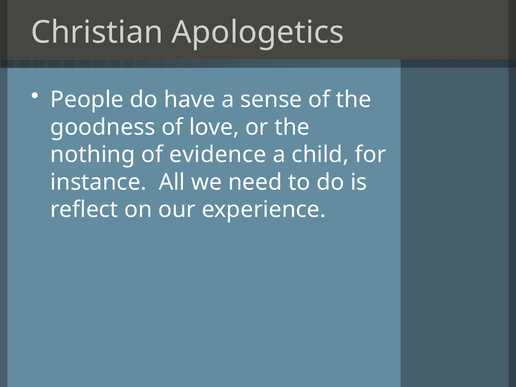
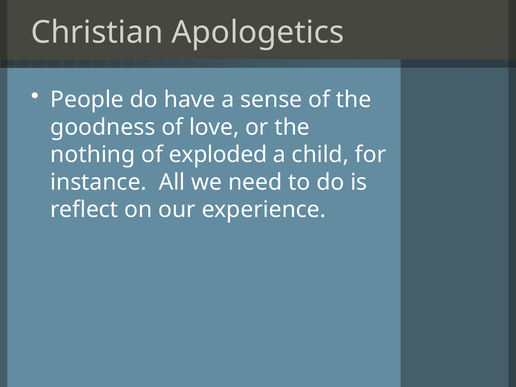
evidence: evidence -> exploded
